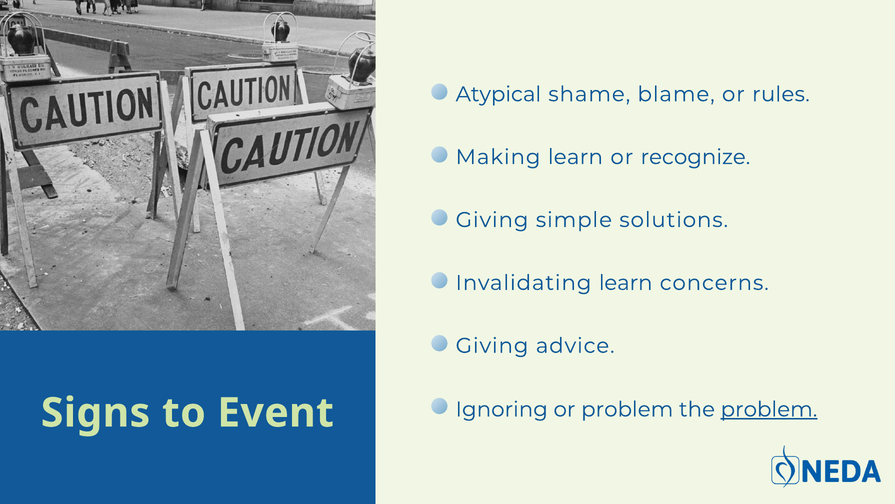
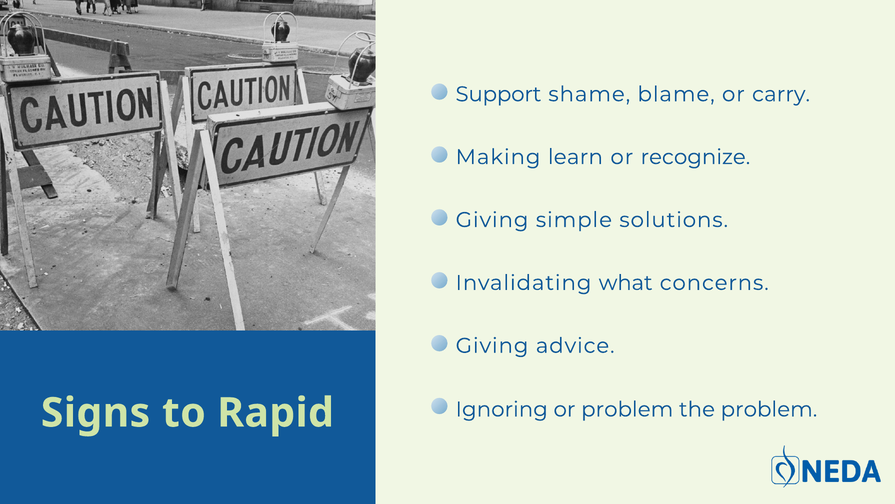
Atypical: Atypical -> Support
rules: rules -> carry
Invalidating learn: learn -> what
Event: Event -> Rapid
problem at (769, 409) underline: present -> none
